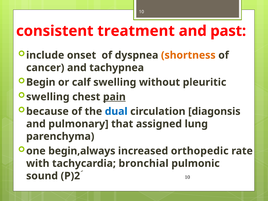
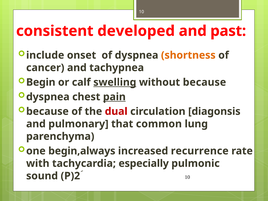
treatment: treatment -> developed
swelling at (115, 82) underline: none -> present
without pleuritic: pleuritic -> because
swelling at (48, 97): swelling -> dyspnea
dual colour: blue -> red
assigned: assigned -> common
orthopedic: orthopedic -> recurrence
bronchial: bronchial -> especially
